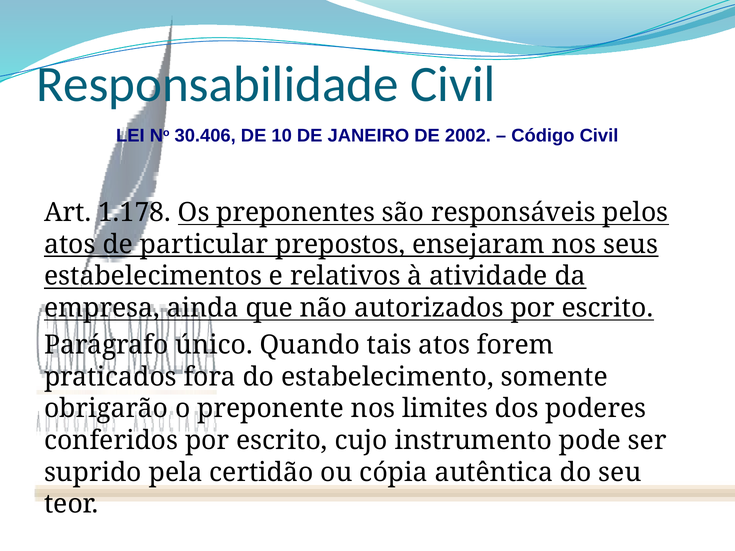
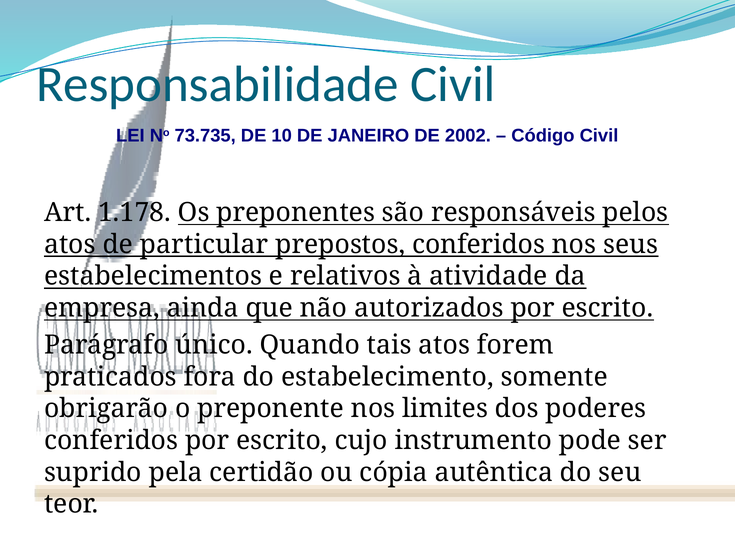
30.406: 30.406 -> 73.735
prepostos ensejaram: ensejaram -> conferidos
